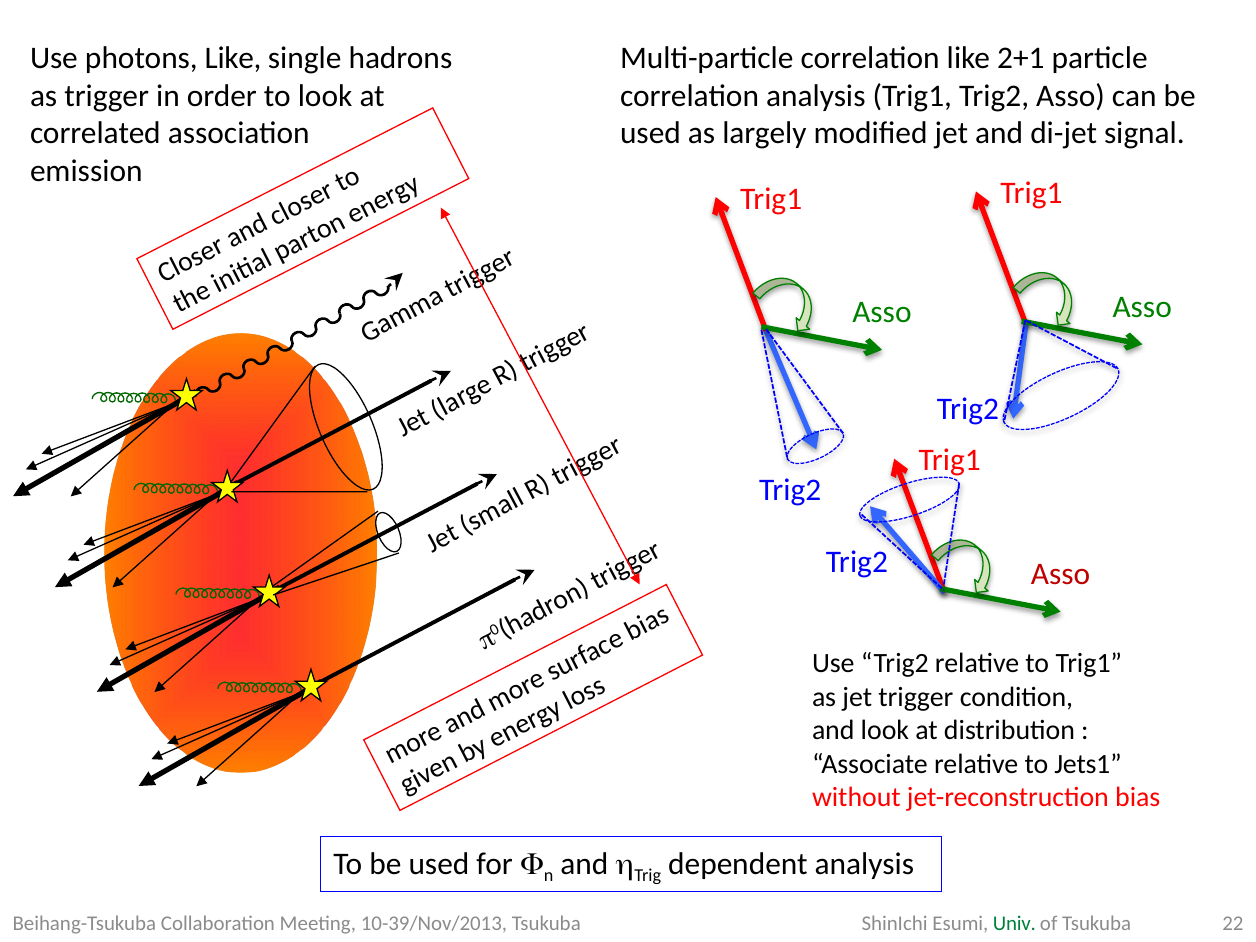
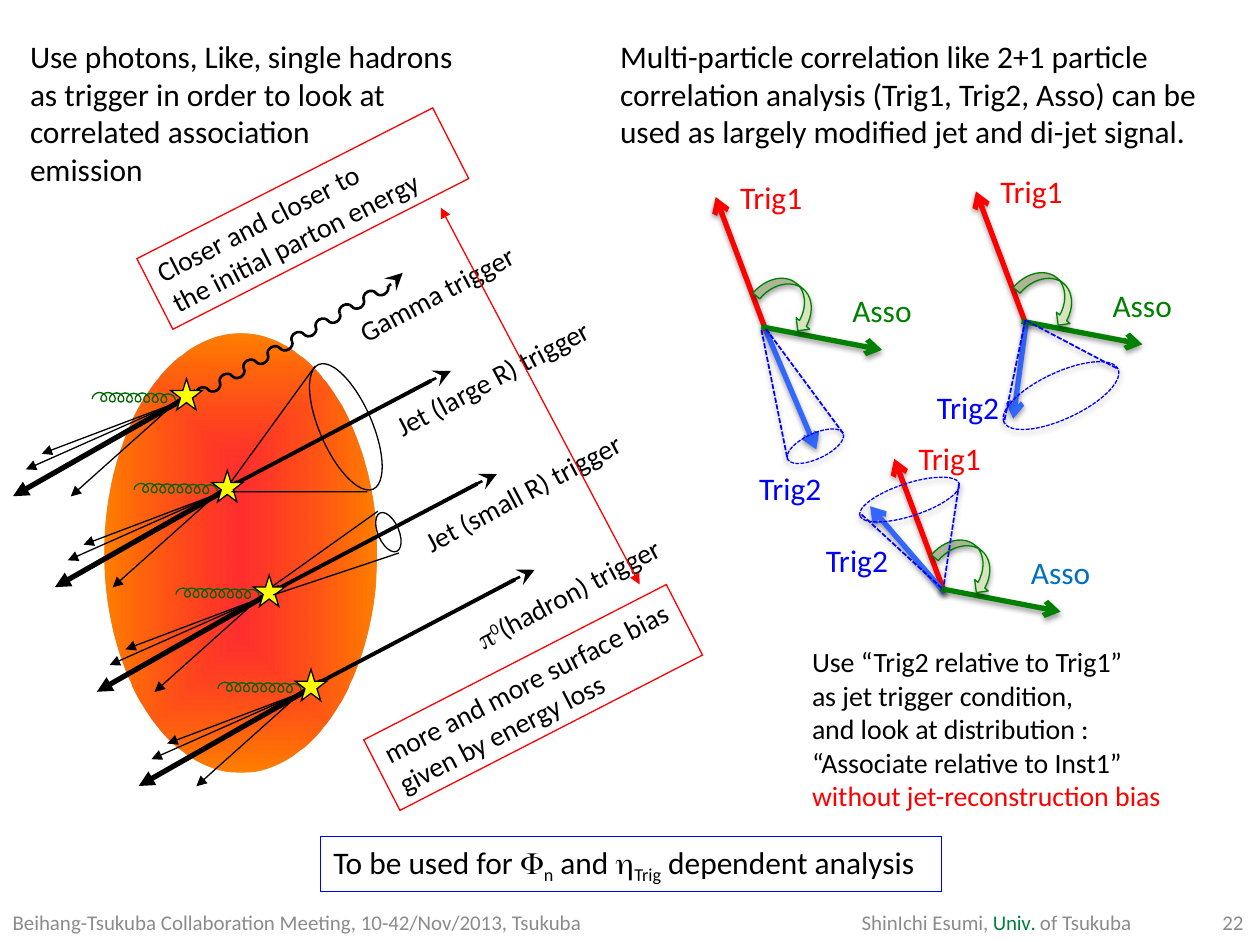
Asso at (1061, 574) colour: red -> blue
Jets1: Jets1 -> Inst1
10-39/Nov/2013: 10-39/Nov/2013 -> 10-42/Nov/2013
